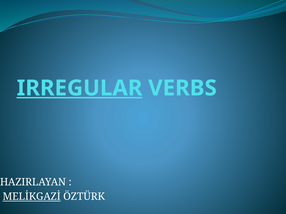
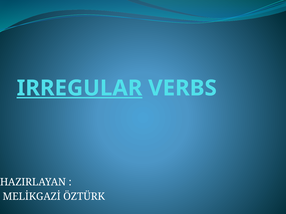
MELİKGAZİ underline: present -> none
